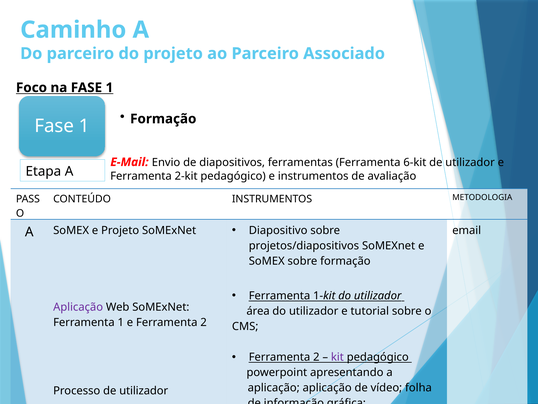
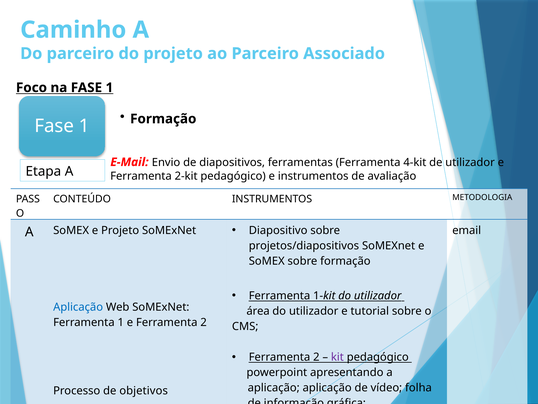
6-kit: 6-kit -> 4-kit
Aplicação at (78, 307) colour: purple -> blue
Processo de utilizador: utilizador -> objetivos
